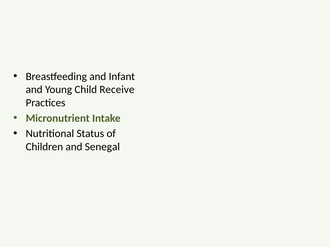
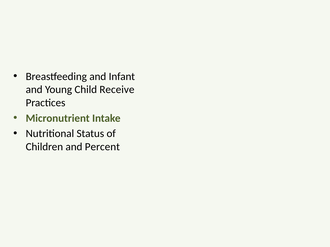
Senegal: Senegal -> Percent
